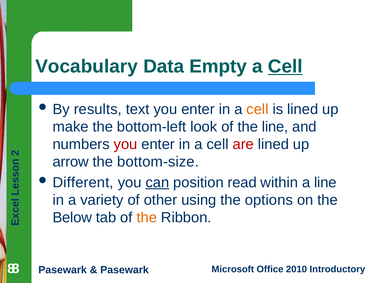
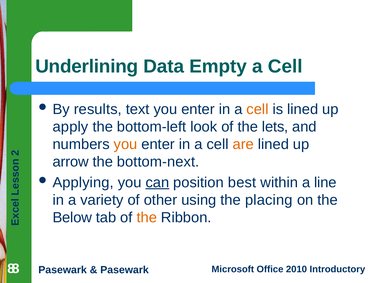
Vocabulary: Vocabulary -> Underlining
Cell at (285, 67) underline: present -> none
make: make -> apply
the line: line -> lets
you at (126, 145) colour: red -> orange
are colour: red -> orange
bottom-size: bottom-size -> bottom-next
Different: Different -> Applying
read: read -> best
options: options -> placing
